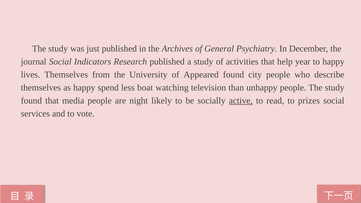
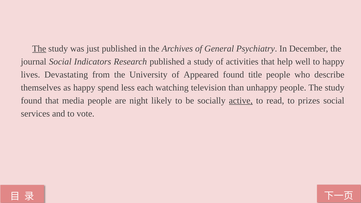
The at (39, 49) underline: none -> present
year: year -> well
lives Themselves: Themselves -> Devastating
city: city -> title
boat: boat -> each
